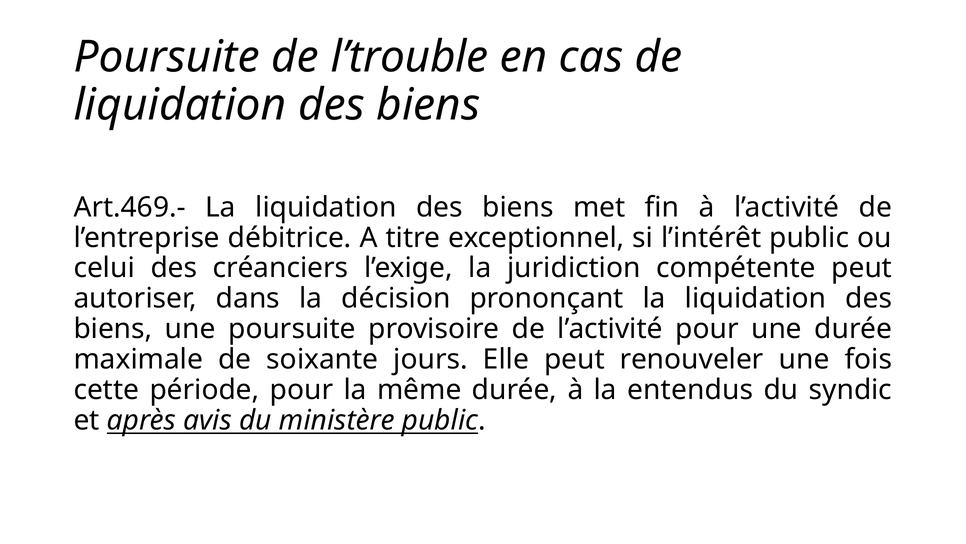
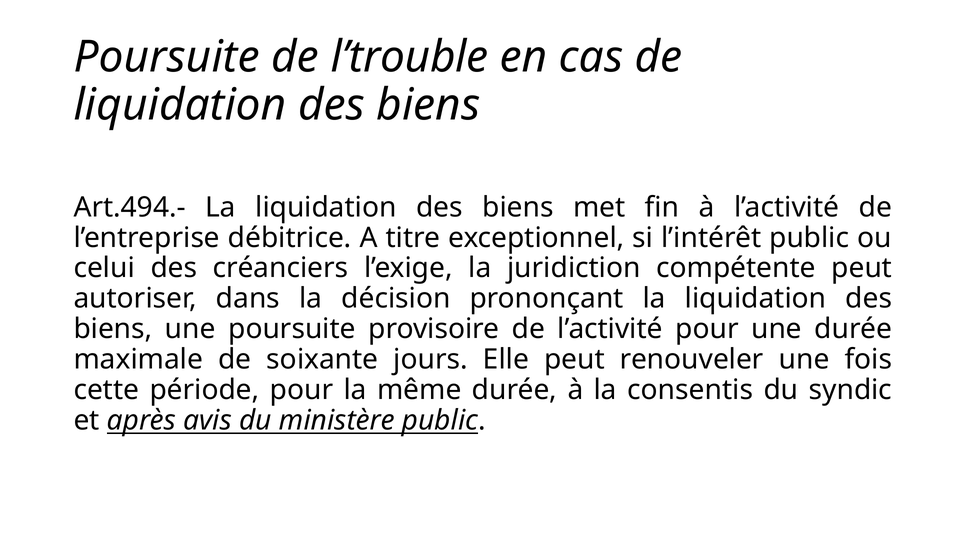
Art.469.‐: Art.469.‐ -> Art.494.‐
entendus: entendus -> consentis
